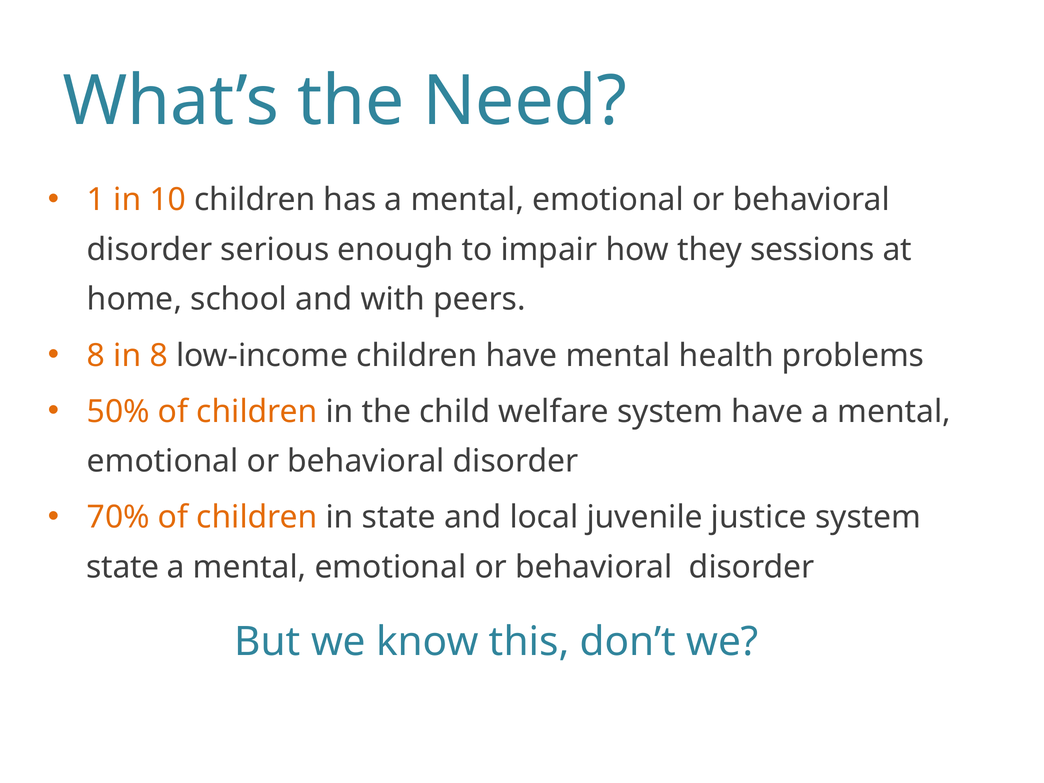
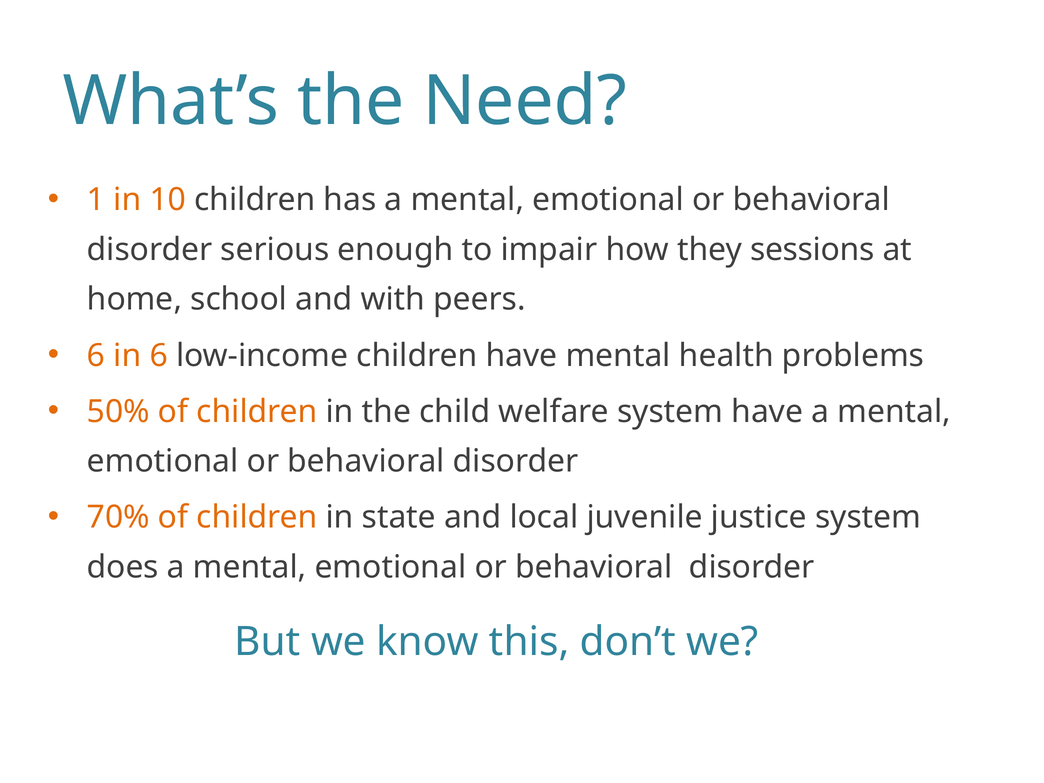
8 at (96, 355): 8 -> 6
in 8: 8 -> 6
state at (123, 567): state -> does
